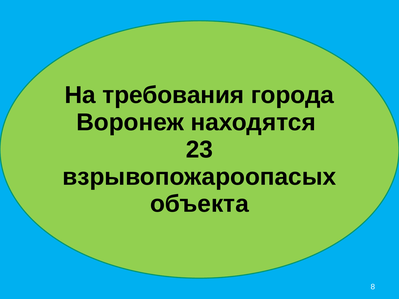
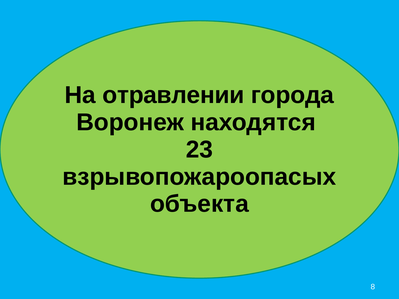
требования: требования -> отравлении
